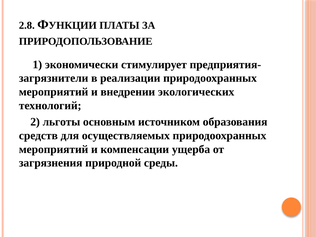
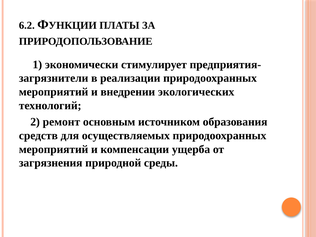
2.8: 2.8 -> 6.2
льготы: льготы -> ремонт
